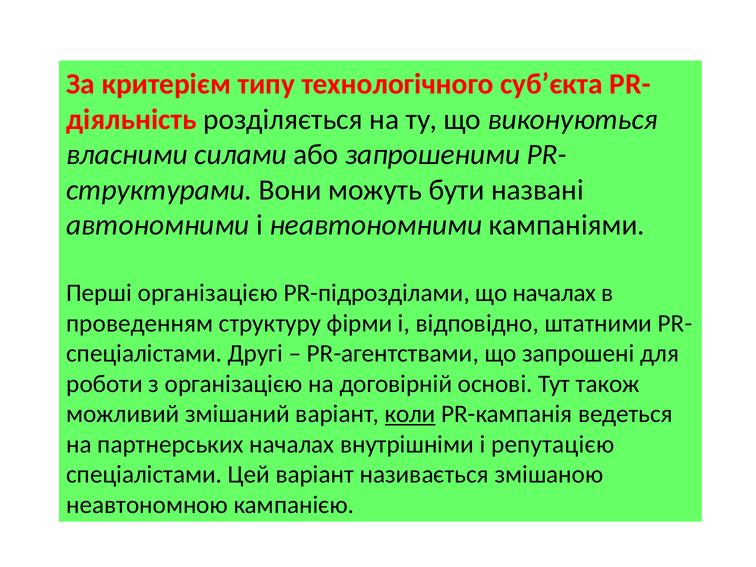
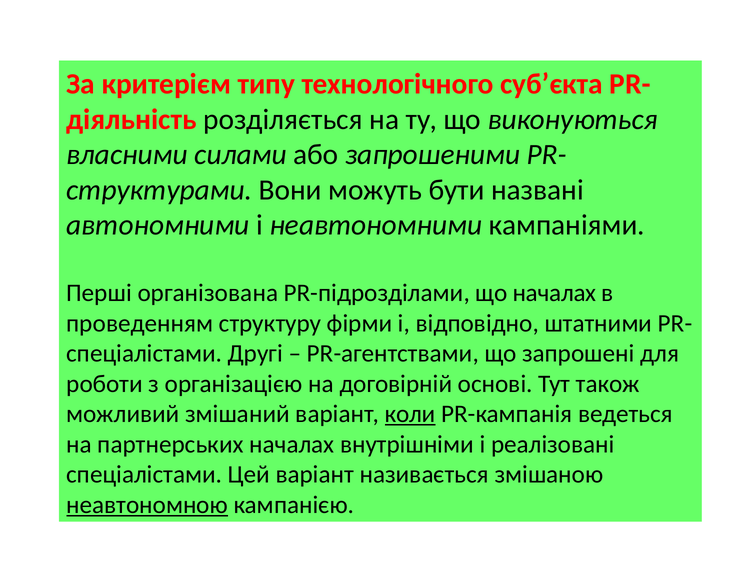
Перші організацією: організацією -> організована
репутацією: репутацією -> реалізовані
неавтономною underline: none -> present
